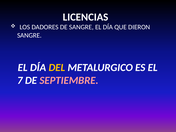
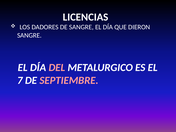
DEL colour: yellow -> pink
